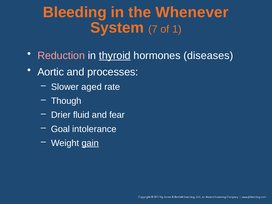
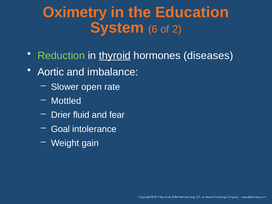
Bleeding: Bleeding -> Oximetry
Whenever: Whenever -> Education
7: 7 -> 6
1: 1 -> 2
Reduction colour: pink -> light green
processes: processes -> imbalance
aged: aged -> open
Though: Though -> Mottled
gain underline: present -> none
